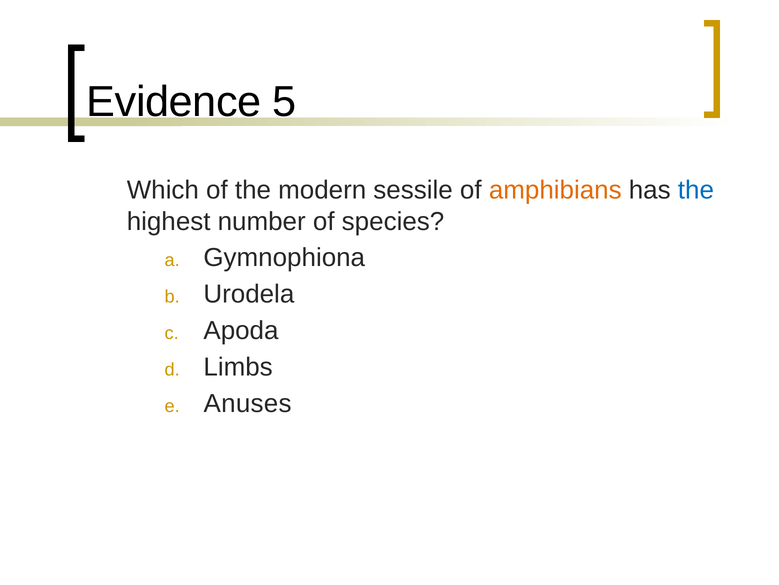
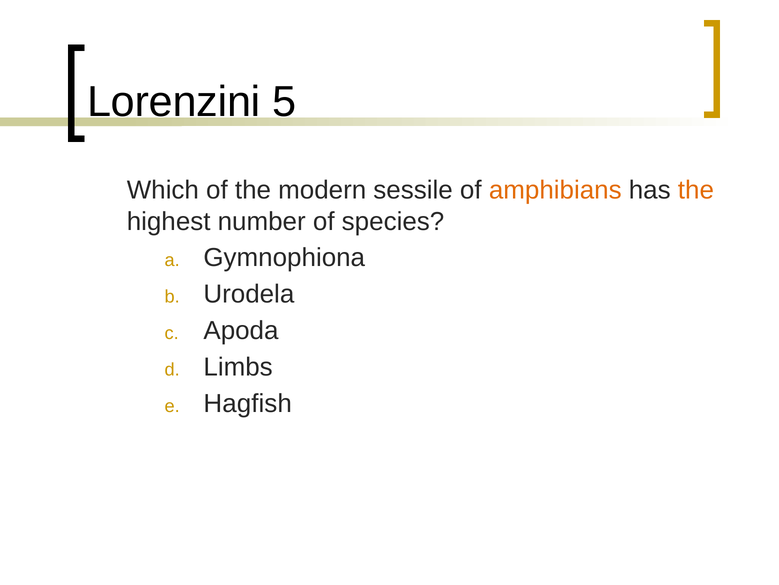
Evidence: Evidence -> Lorenzini
the at (696, 190) colour: blue -> orange
Anuses: Anuses -> Hagfish
